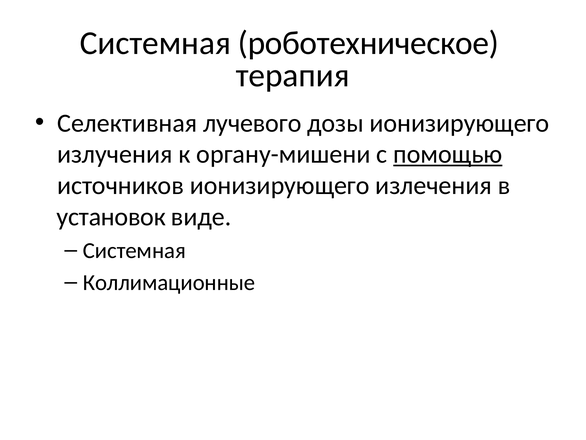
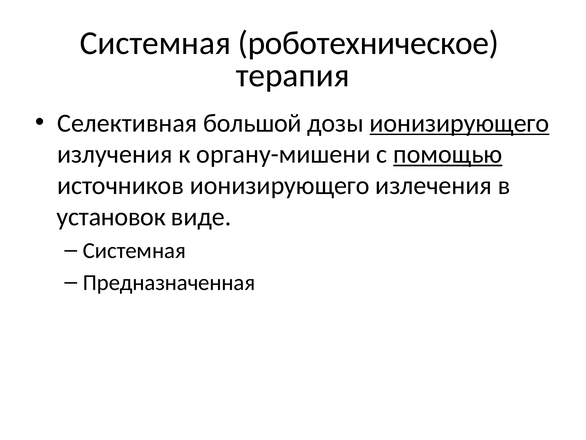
лучевого: лучевого -> большой
ионизирующего at (459, 123) underline: none -> present
Коллимационные: Коллимационные -> Предназначенная
